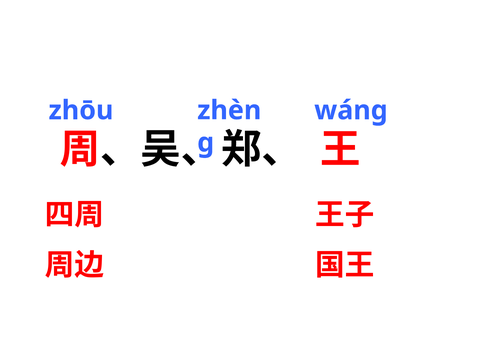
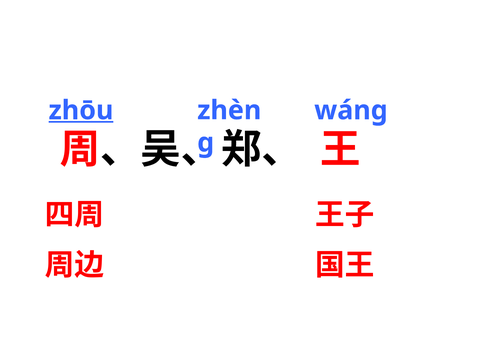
zhōu underline: none -> present
